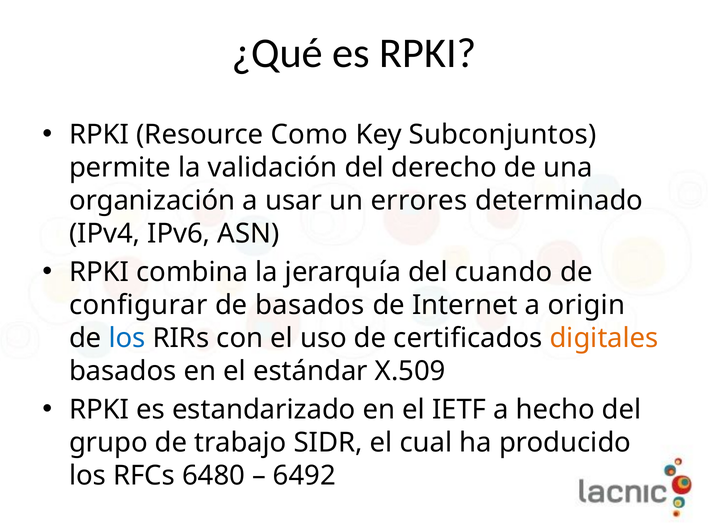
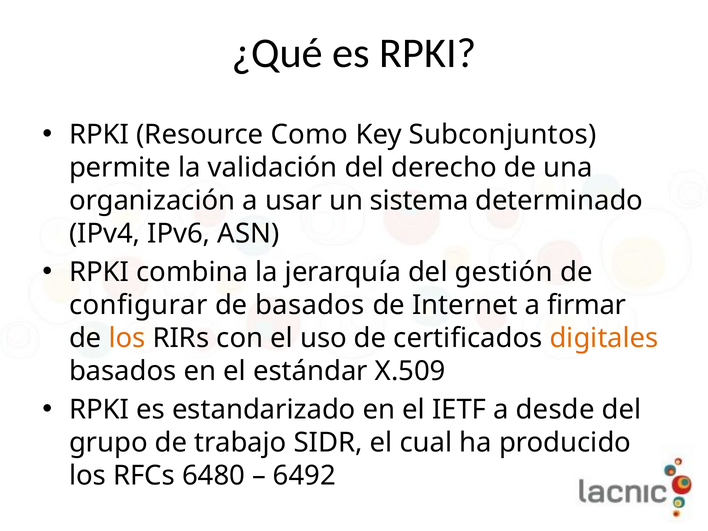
errores: errores -> sistema
cuando: cuando -> gestión
origin: origin -> firmar
los at (127, 338) colour: blue -> orange
hecho: hecho -> desde
